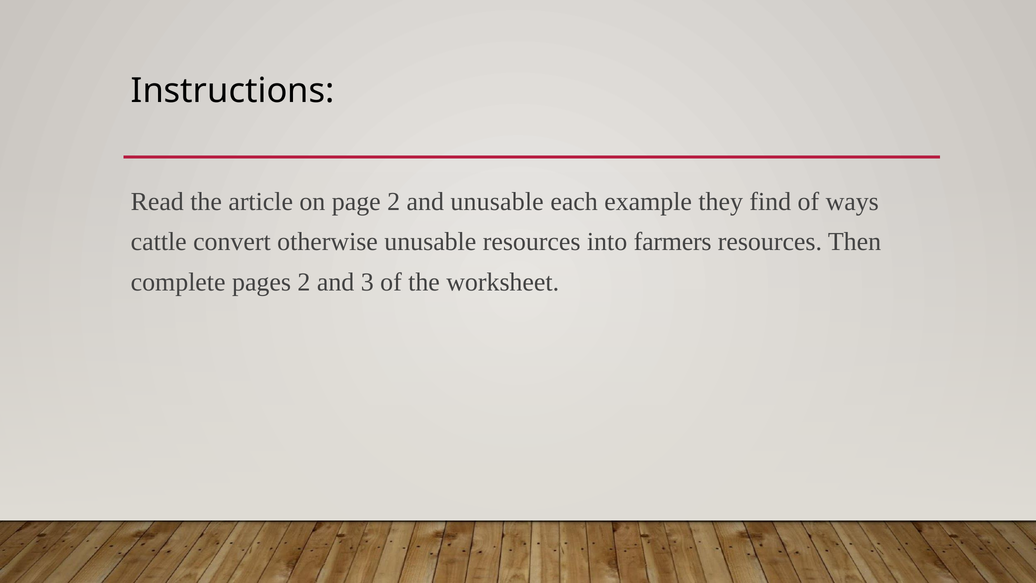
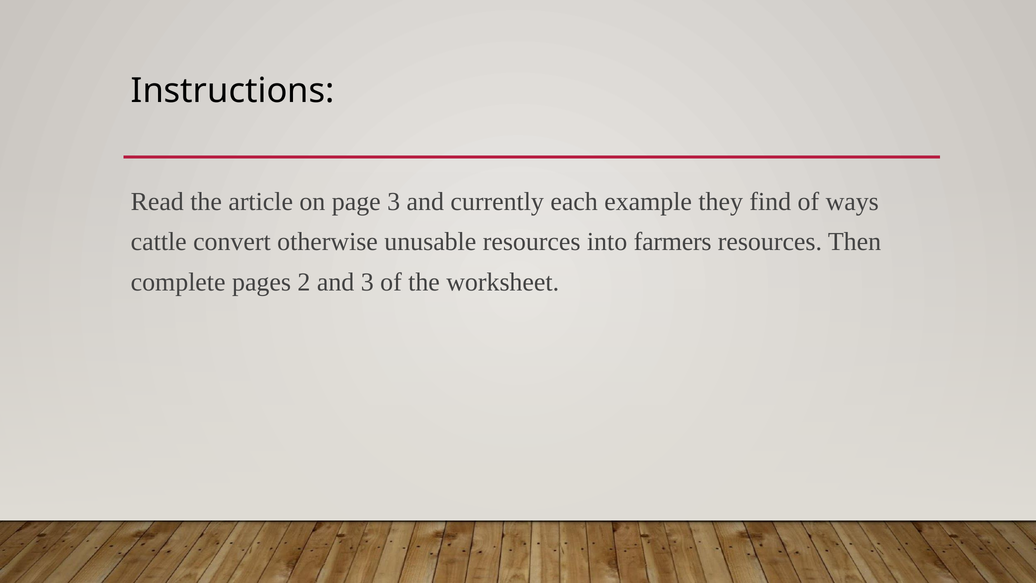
page 2: 2 -> 3
and unusable: unusable -> currently
